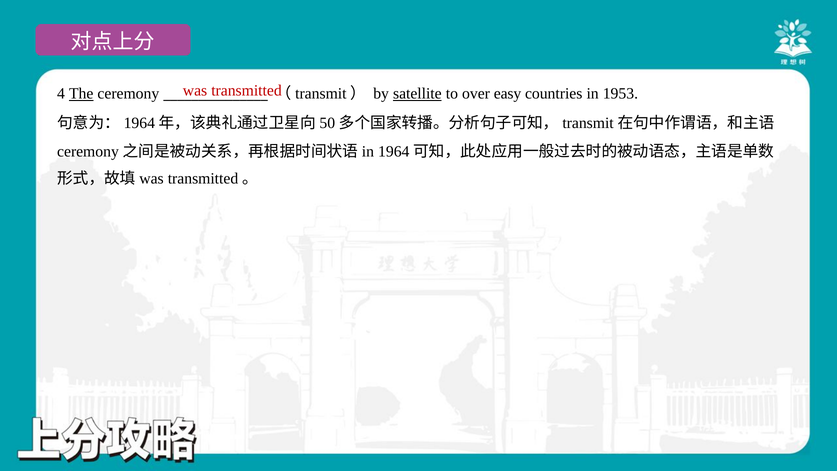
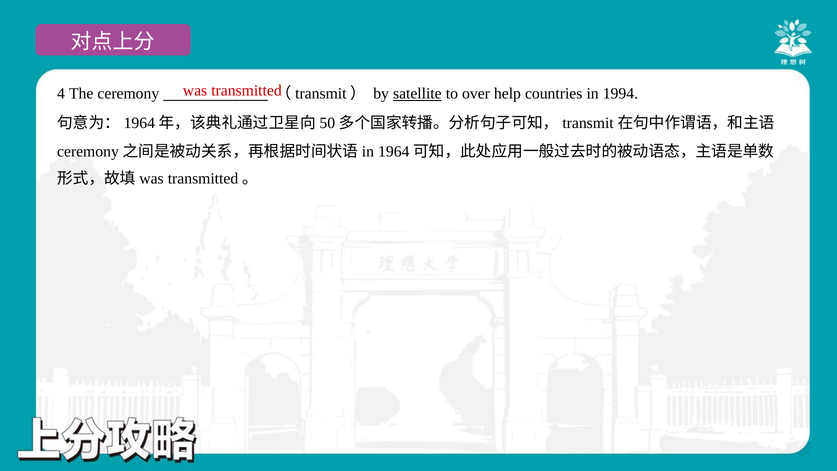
The underline: present -> none
easy: easy -> help
1953: 1953 -> 1994
